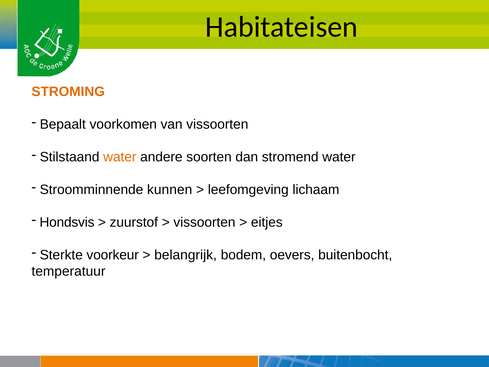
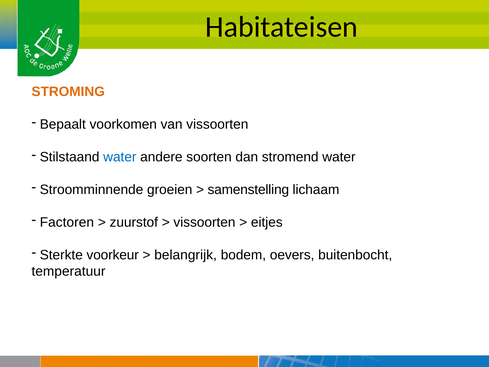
water at (120, 157) colour: orange -> blue
kunnen: kunnen -> groeien
leefomgeving: leefomgeving -> samenstelling
Hondsvis: Hondsvis -> Factoren
